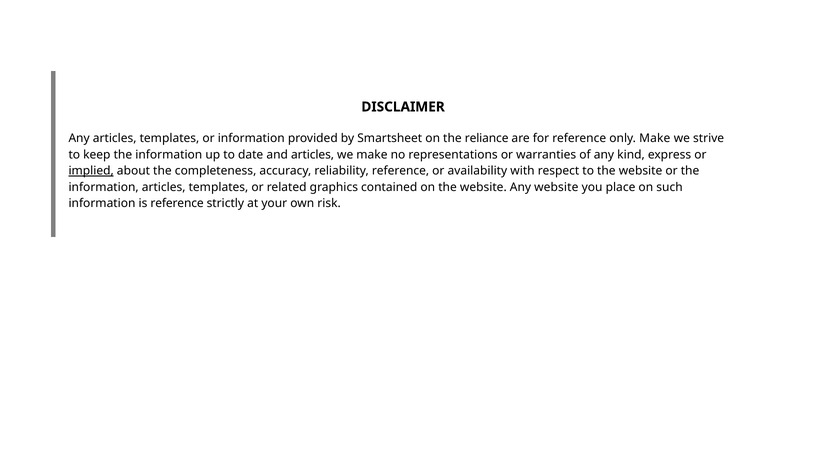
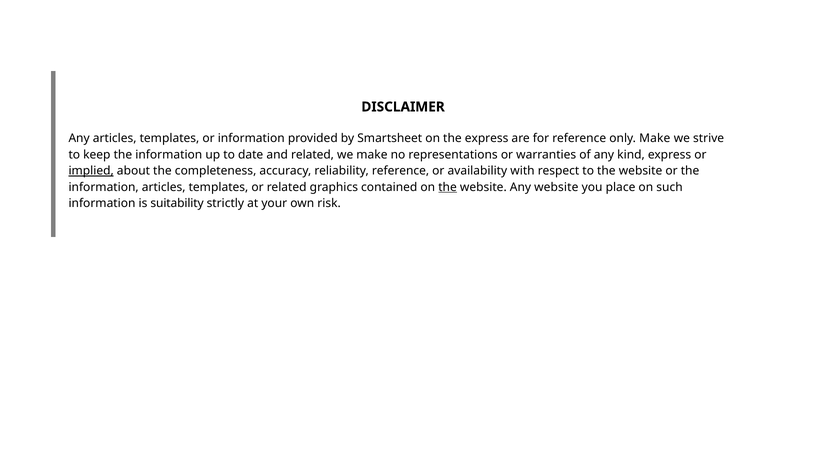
the reliance: reliance -> express
and articles: articles -> related
the at (448, 187) underline: none -> present
is reference: reference -> suitability
